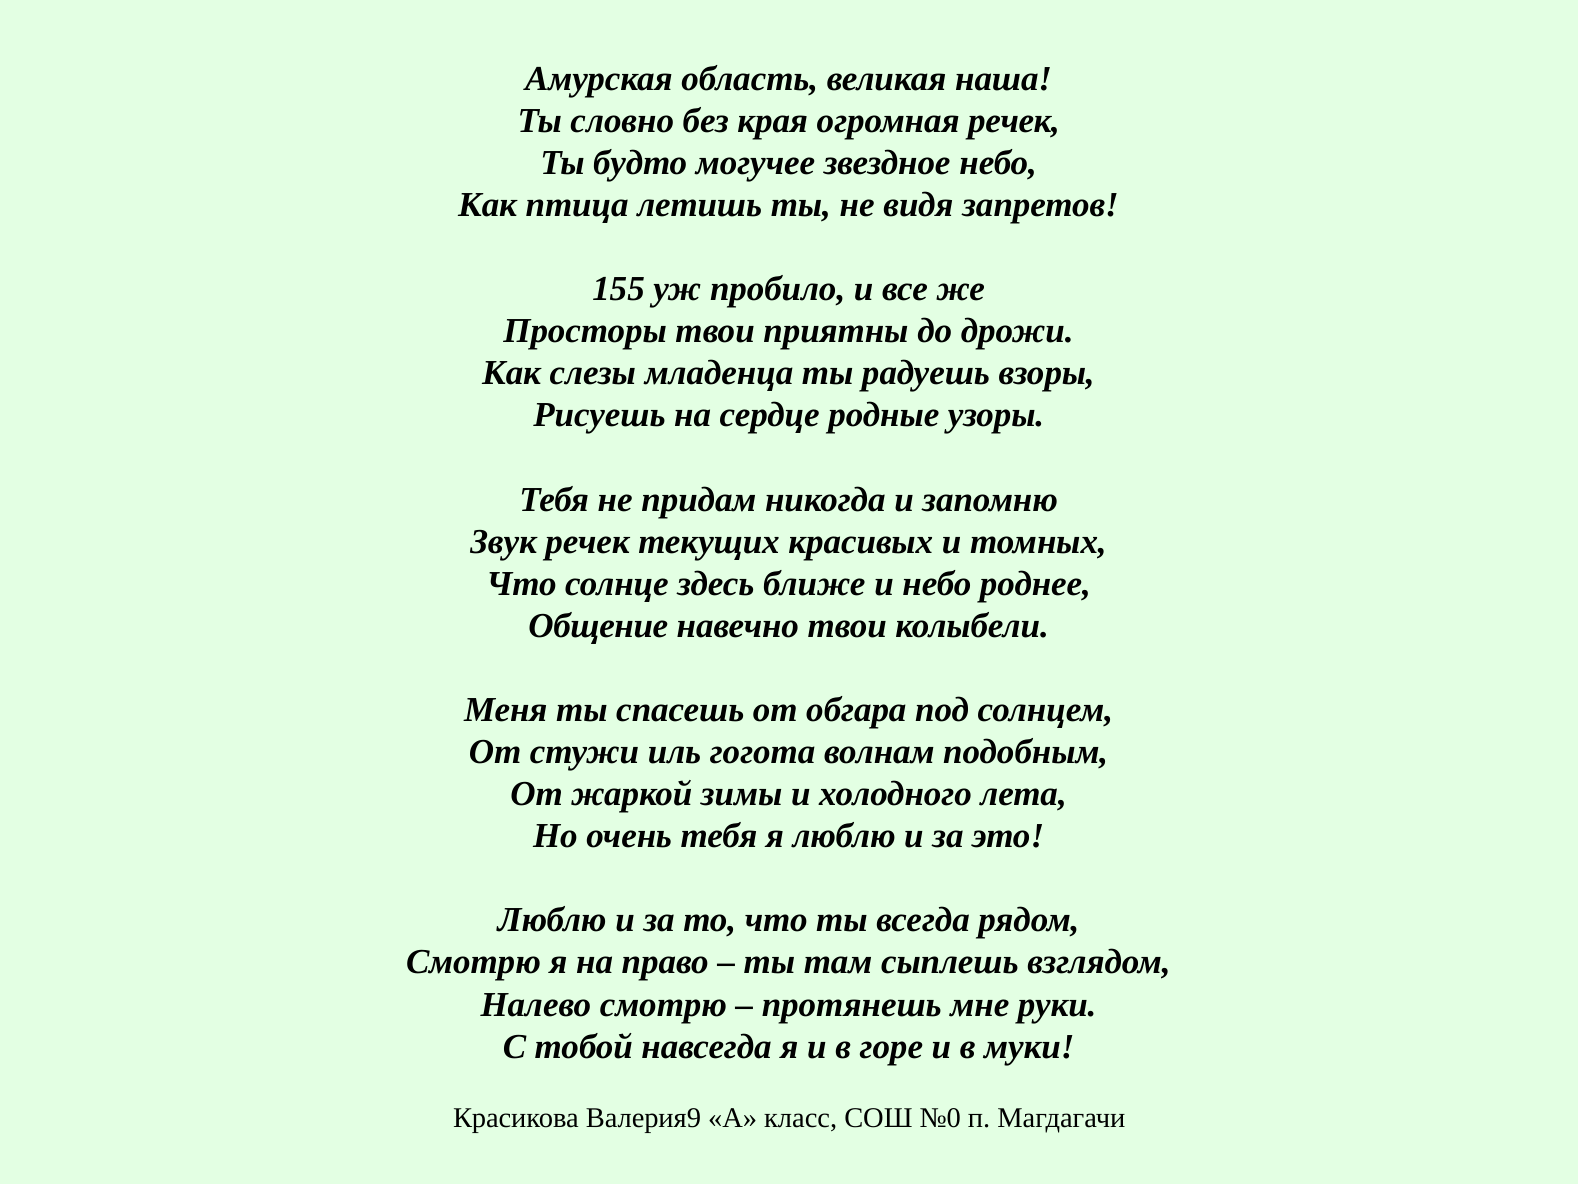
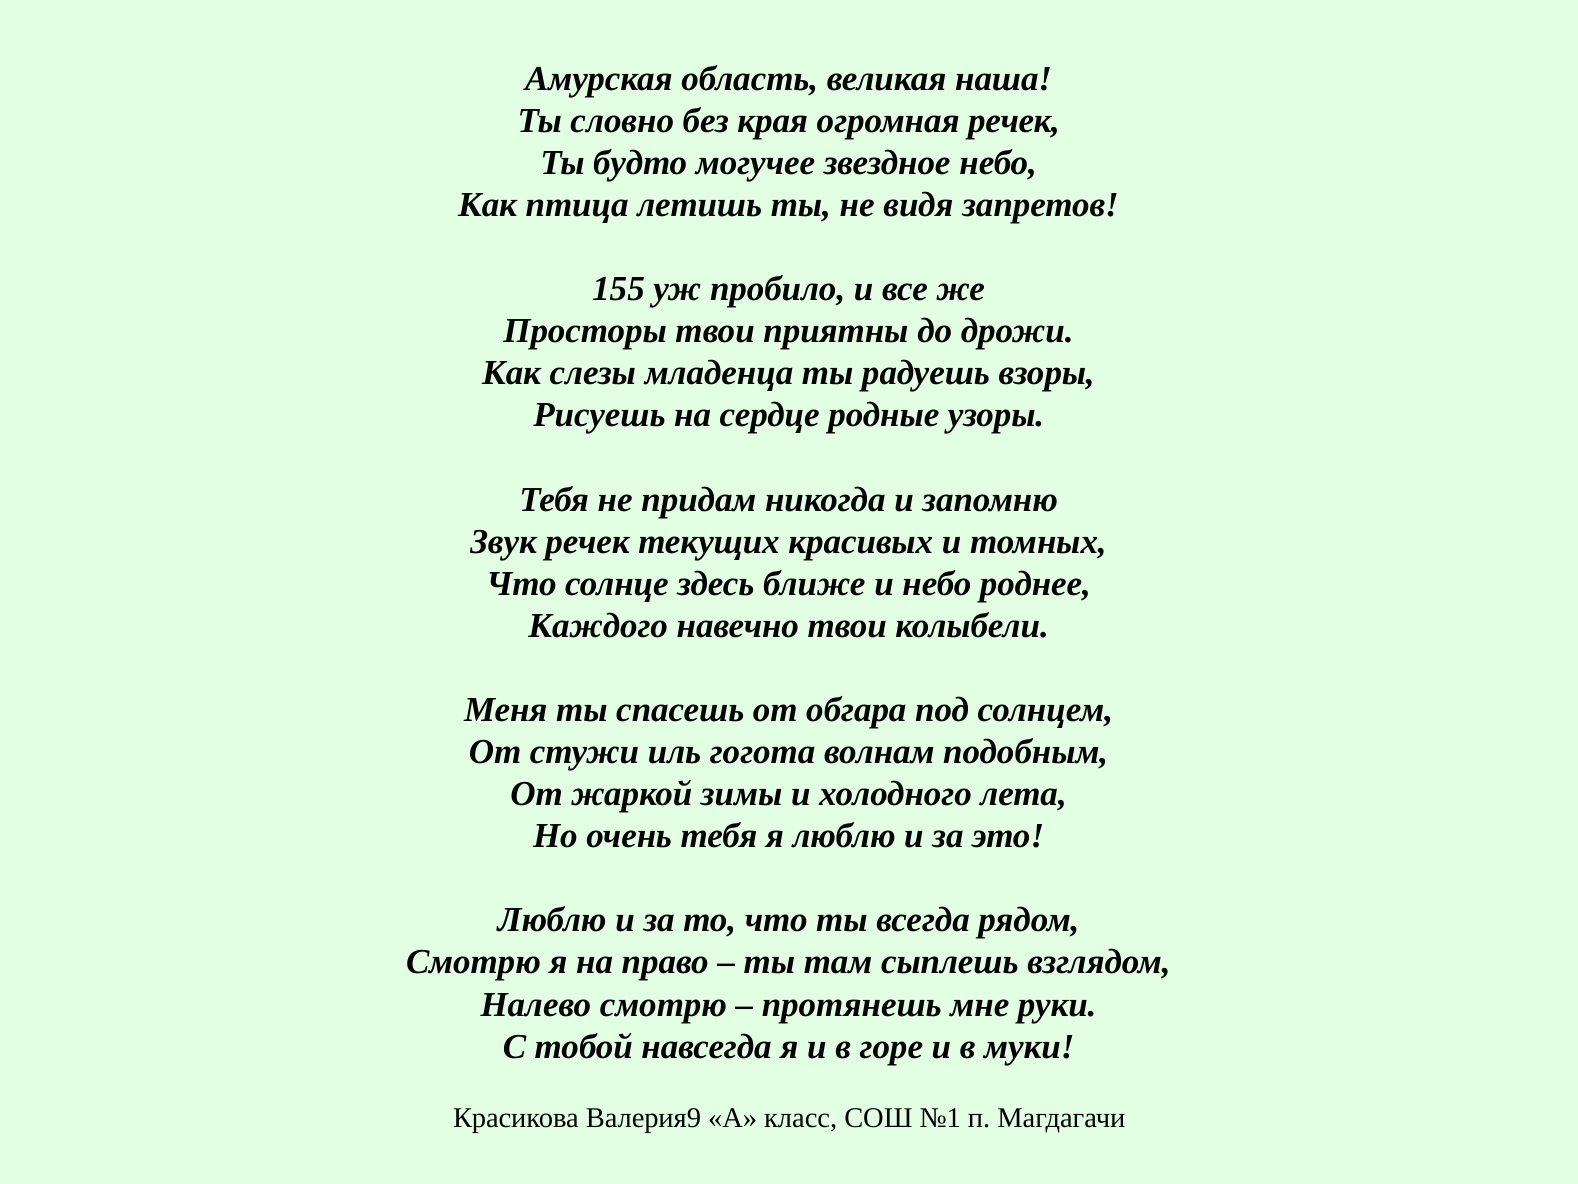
Общение: Общение -> Каждого
№0: №0 -> №1
